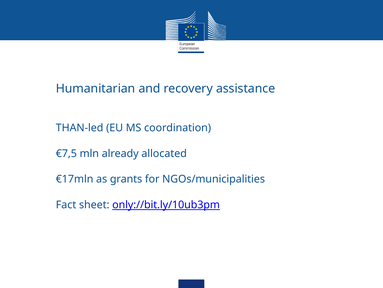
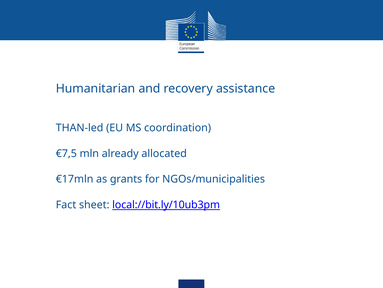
only://bit.ly/10ub3pm: only://bit.ly/10ub3pm -> local://bit.ly/10ub3pm
